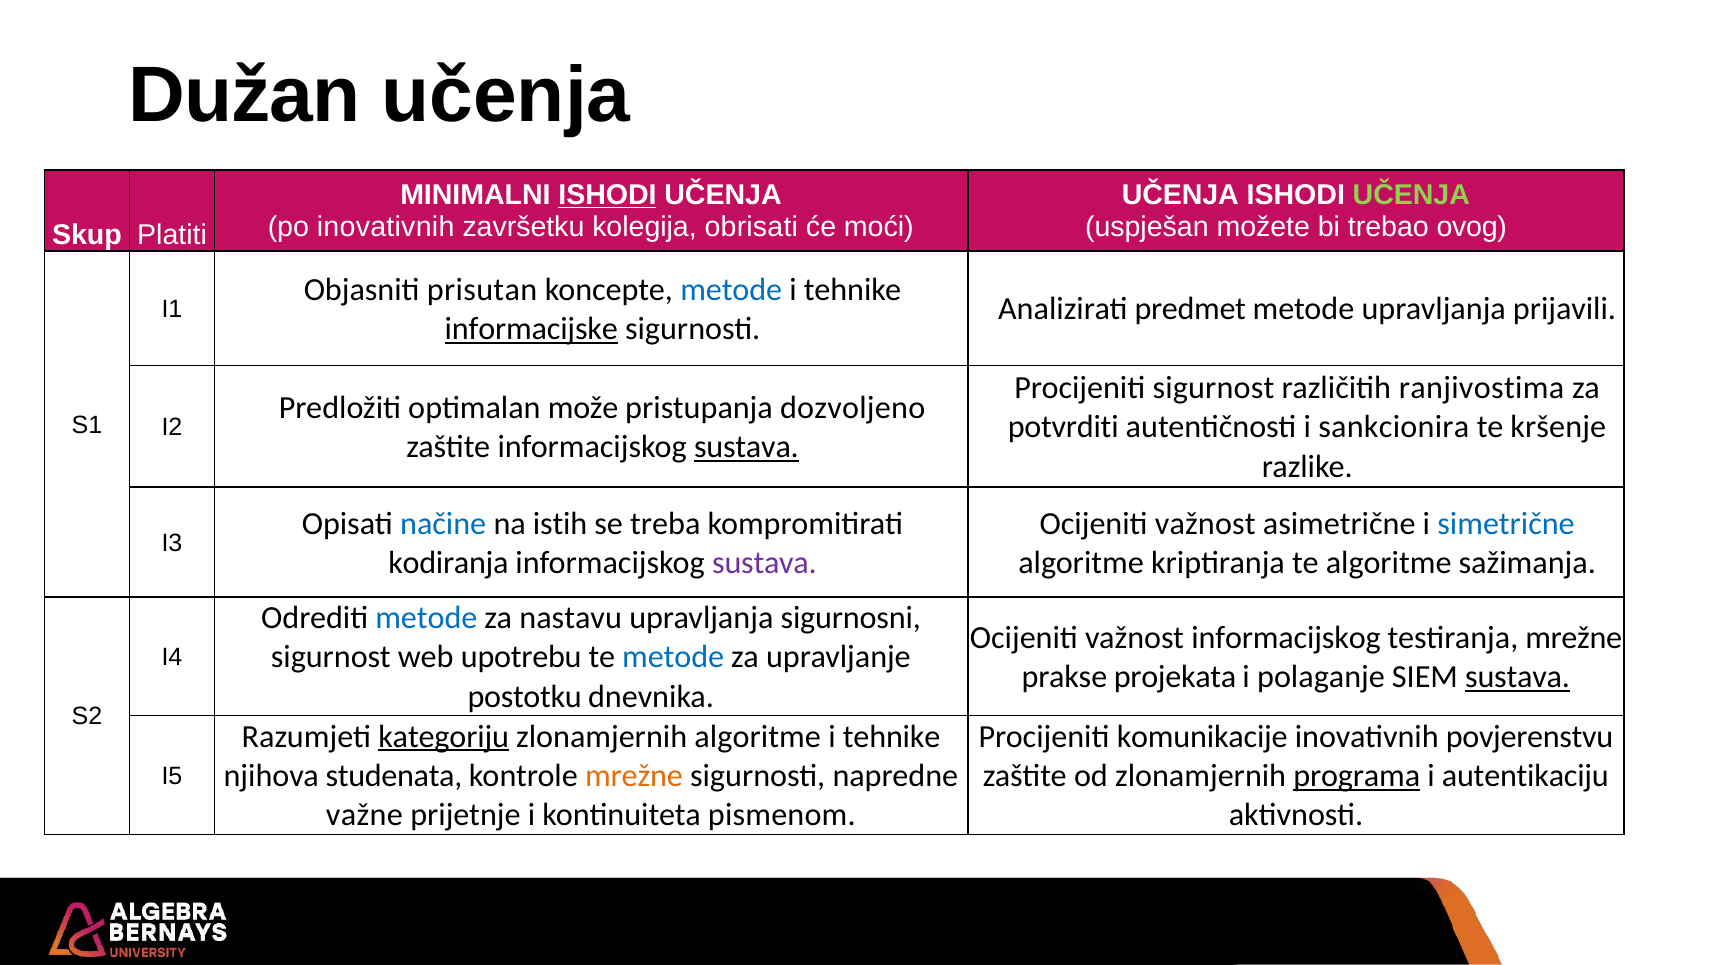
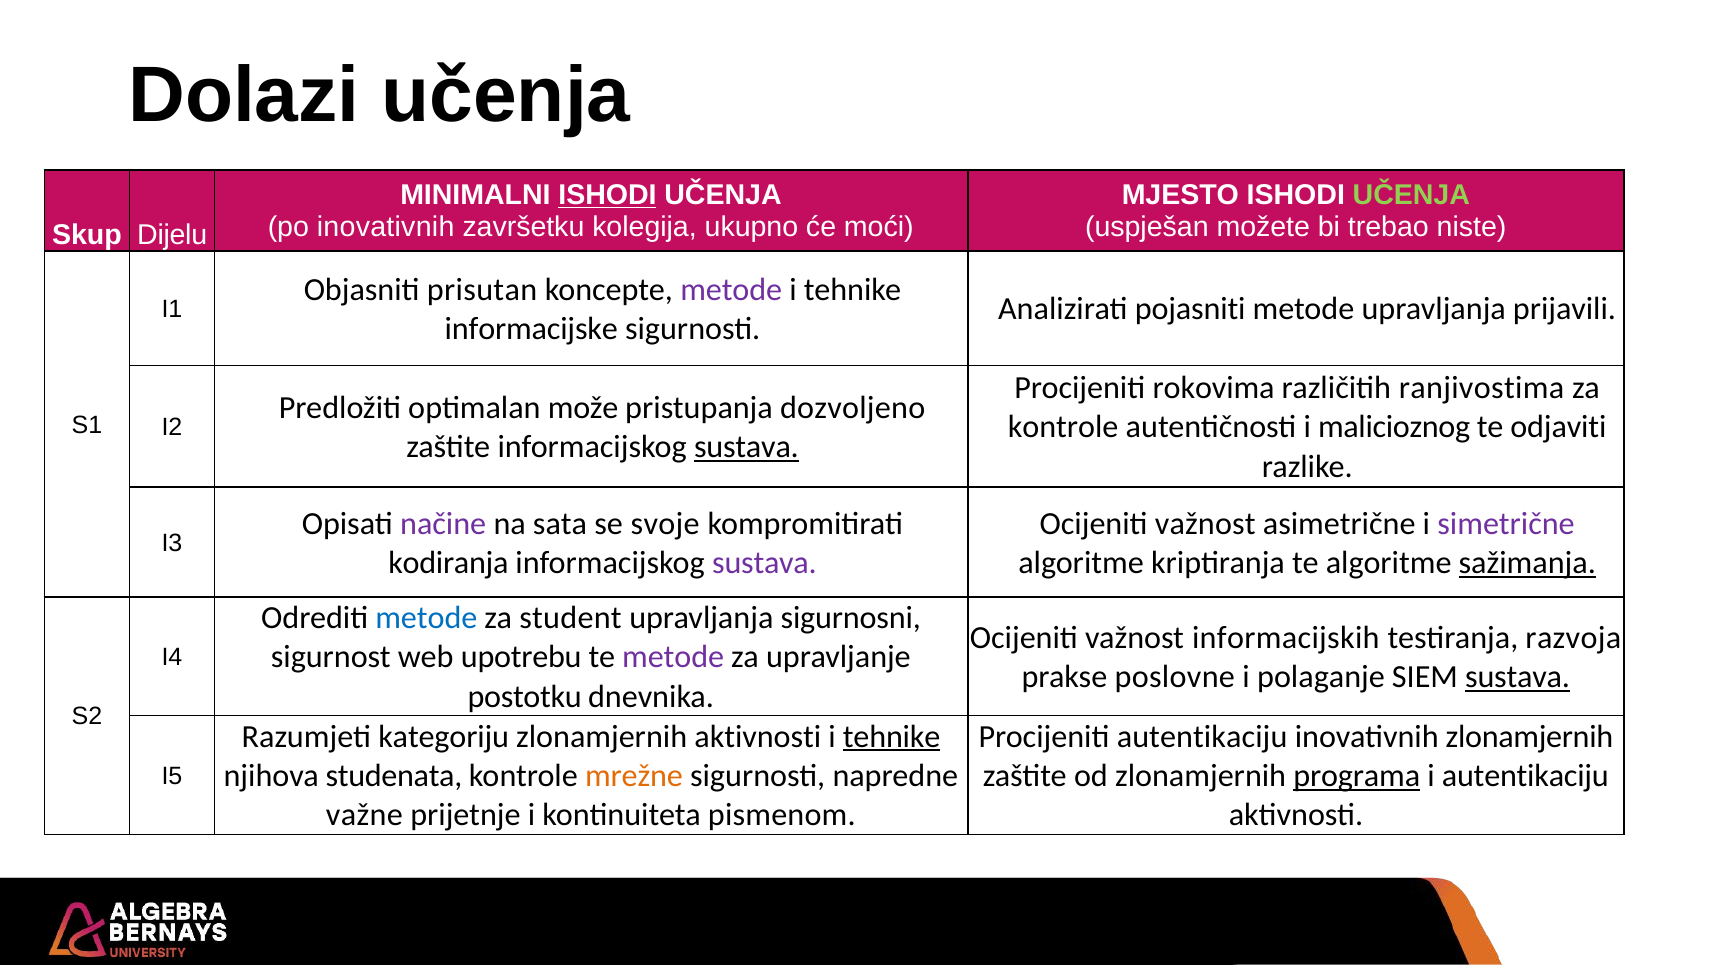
Dužan: Dužan -> Dolazi
UČENJA at (1180, 195): UČENJA -> MJESTO
obrisati: obrisati -> ukupno
ovog: ovog -> niste
Platiti: Platiti -> Dijelu
metode at (731, 290) colour: blue -> purple
predmet: predmet -> pojasniti
informacijske underline: present -> none
Procijeniti sigurnost: sigurnost -> rokovima
potvrditi at (1063, 427): potvrditi -> kontrole
sankcionira: sankcionira -> malicioznog
kršenje: kršenje -> odjaviti
načine colour: blue -> purple
istih: istih -> sata
treba: treba -> svoje
simetrične colour: blue -> purple
sažimanja underline: none -> present
nastavu: nastavu -> student
važnost informacijskog: informacijskog -> informacijskih
testiranja mrežne: mrežne -> razvoja
metode at (673, 657) colour: blue -> purple
projekata: projekata -> poslovne
kategoriju underline: present -> none
zlonamjernih algoritme: algoritme -> aktivnosti
tehnike at (892, 737) underline: none -> present
Procijeniti komunikacije: komunikacije -> autentikaciju
inovativnih povjerenstvu: povjerenstvu -> zlonamjernih
